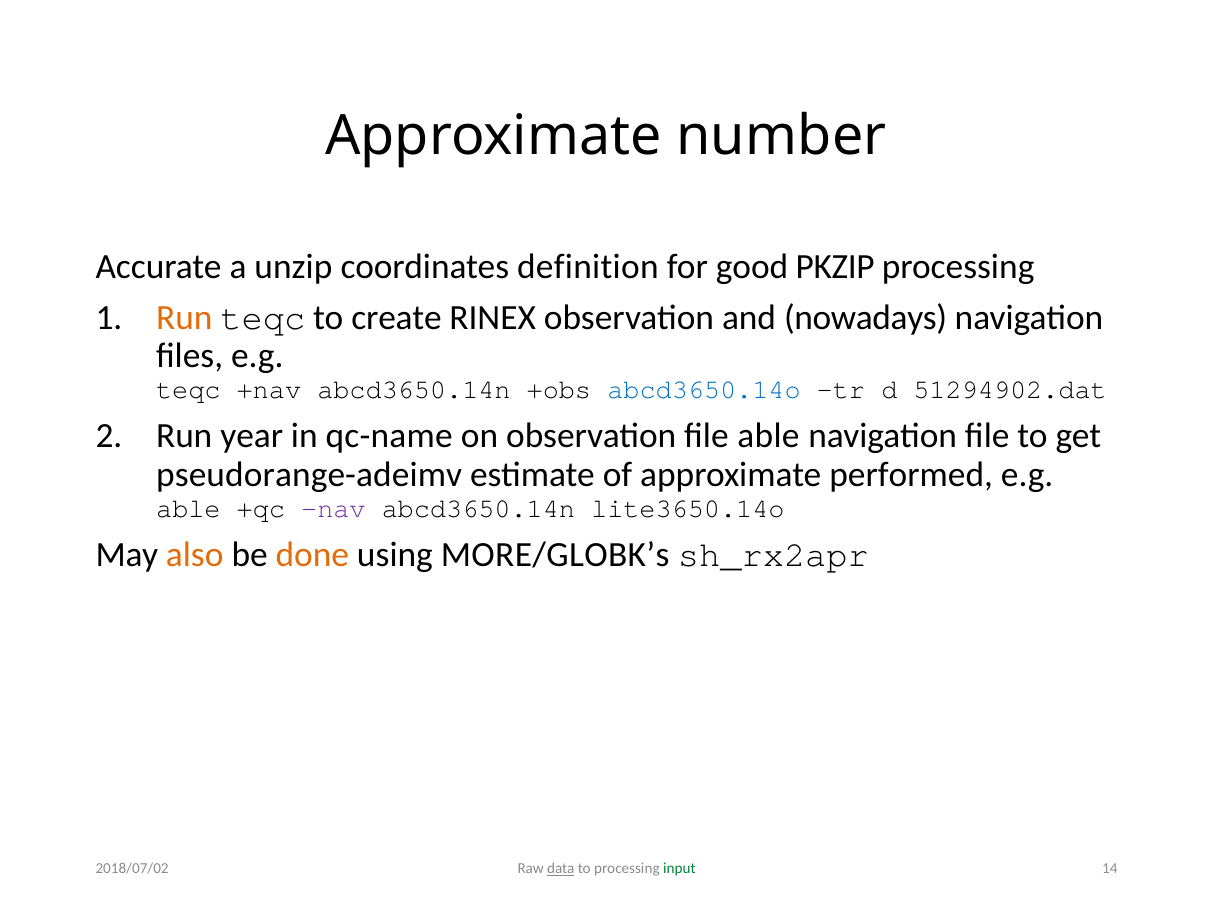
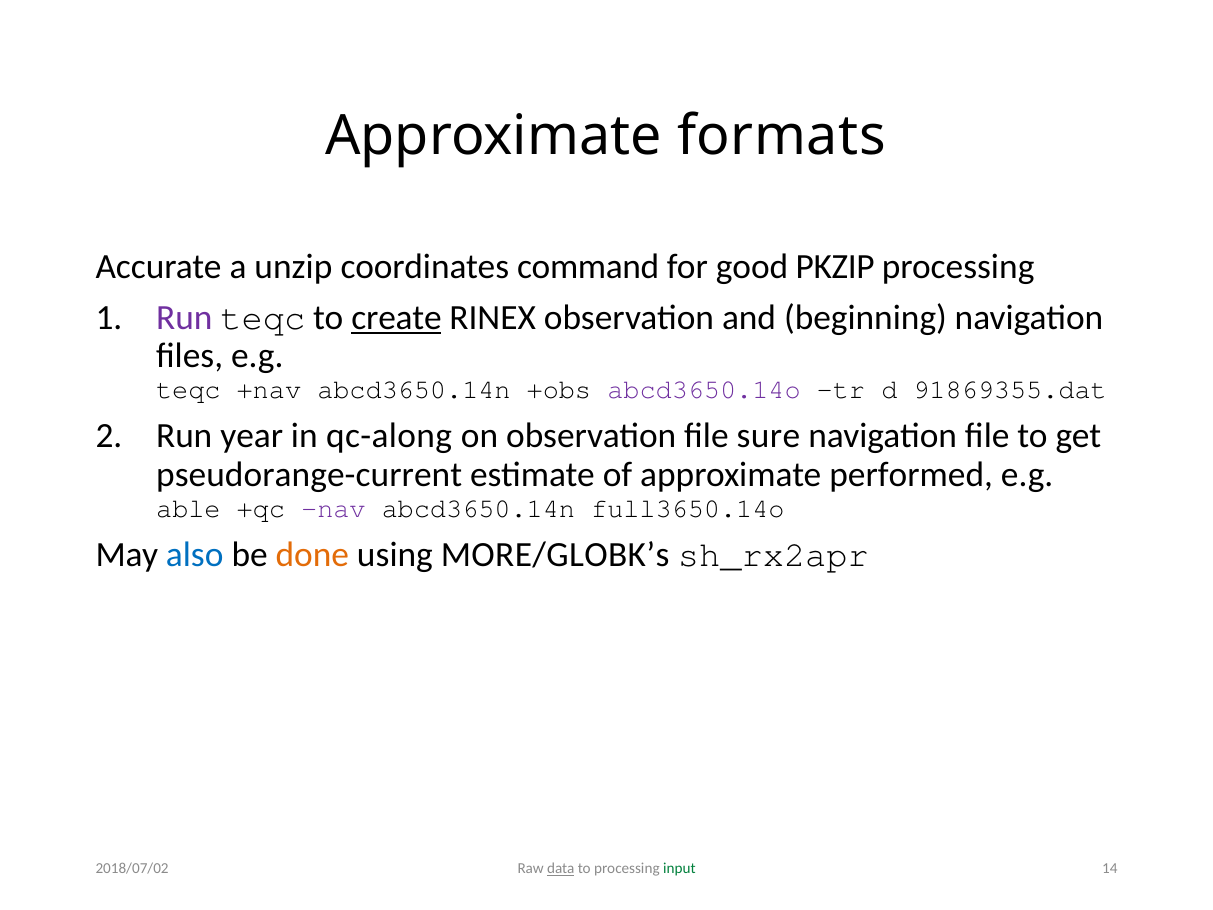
number: number -> formats
definition: definition -> command
Run at (184, 318) colour: orange -> purple
create underline: none -> present
nowadays: nowadays -> beginning
abcd3650.14o colour: blue -> purple
51294902.dat: 51294902.dat -> 91869355.dat
qc-name: qc-name -> qc-along
file able: able -> sure
pseudorange-adeimv: pseudorange-adeimv -> pseudorange-current
lite3650.14o: lite3650.14o -> full3650.14o
also colour: orange -> blue
